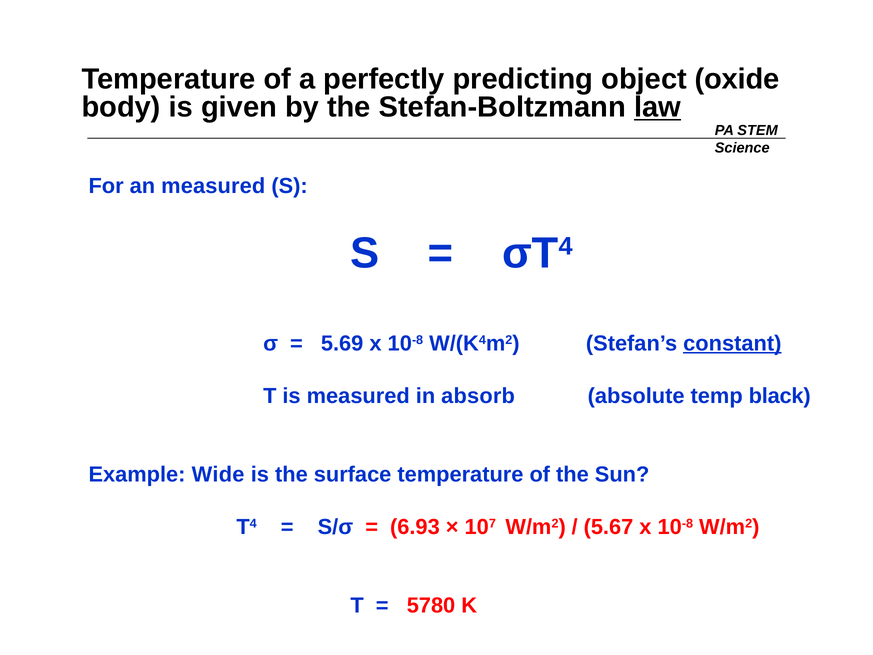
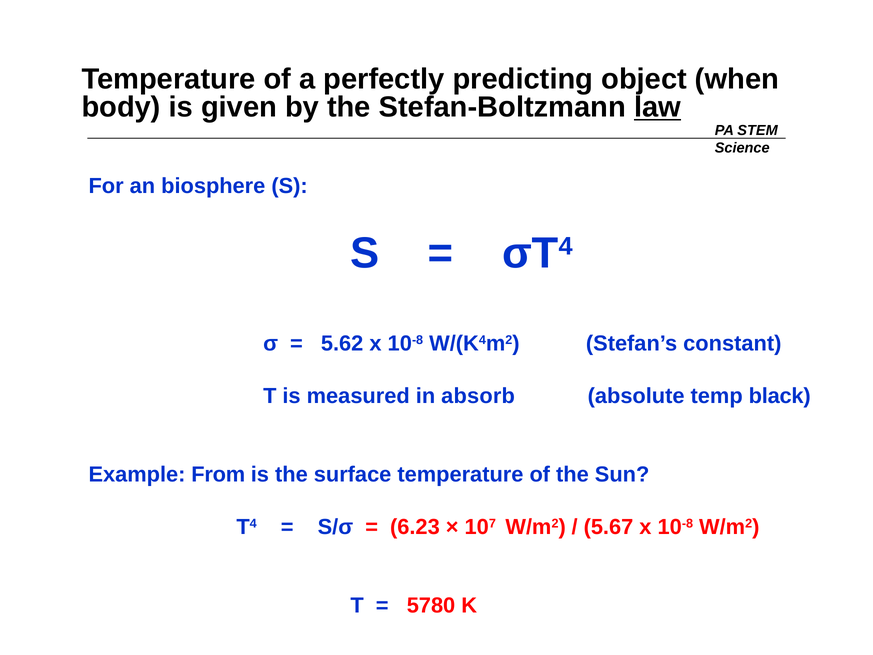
oxide: oxide -> when
an measured: measured -> biosphere
5.69: 5.69 -> 5.62
constant underline: present -> none
Wide: Wide -> From
6.93: 6.93 -> 6.23
